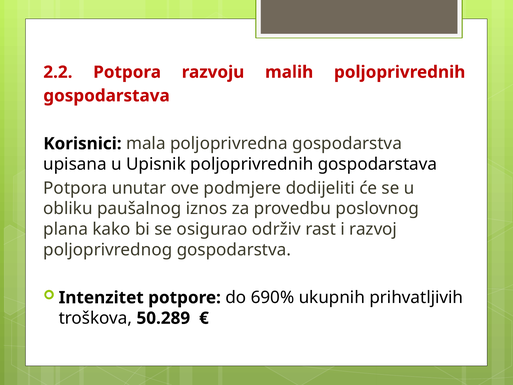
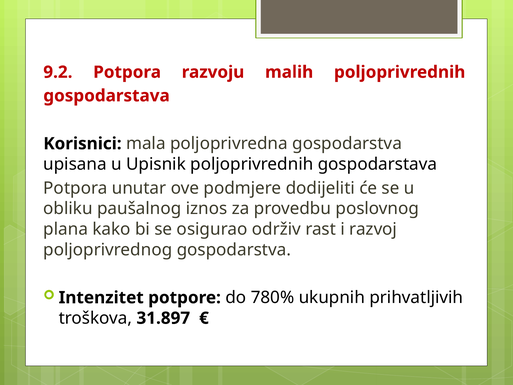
2.2: 2.2 -> 9.2
690%: 690% -> 780%
50.289: 50.289 -> 31.897
